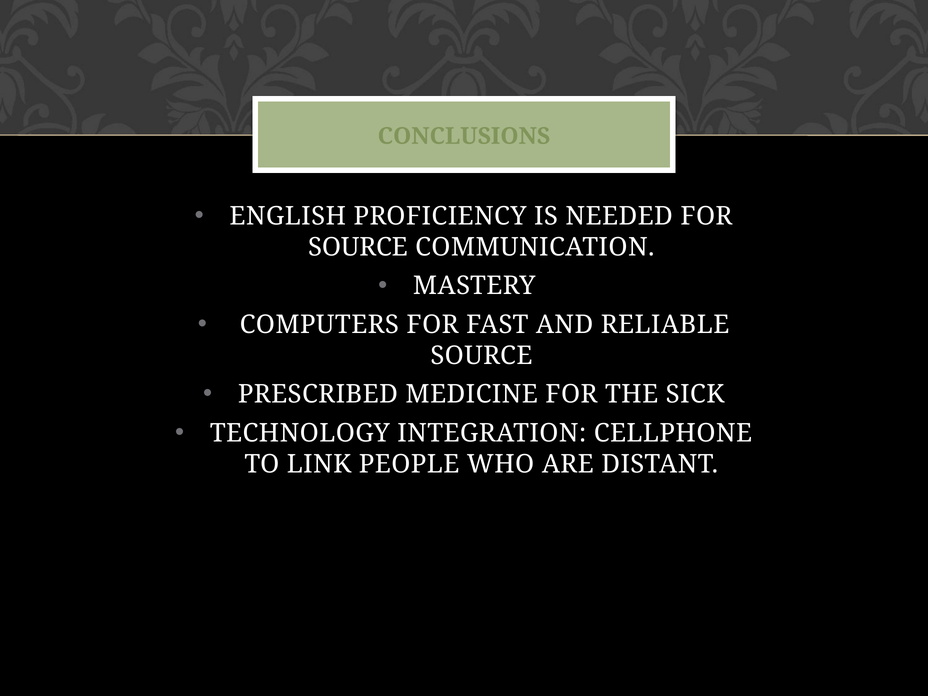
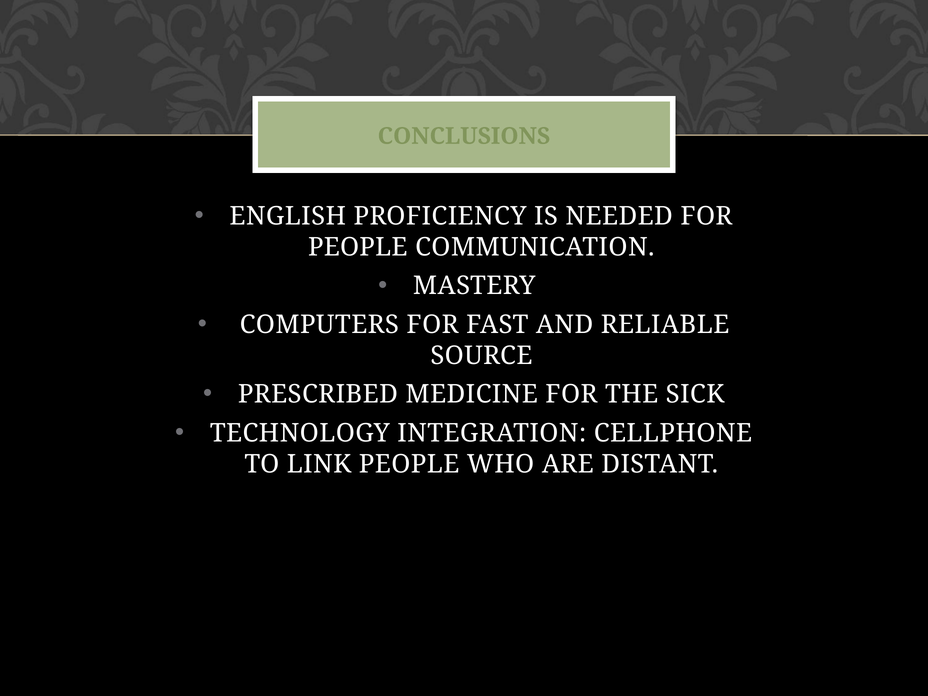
SOURCE at (358, 247): SOURCE -> PEOPLE
